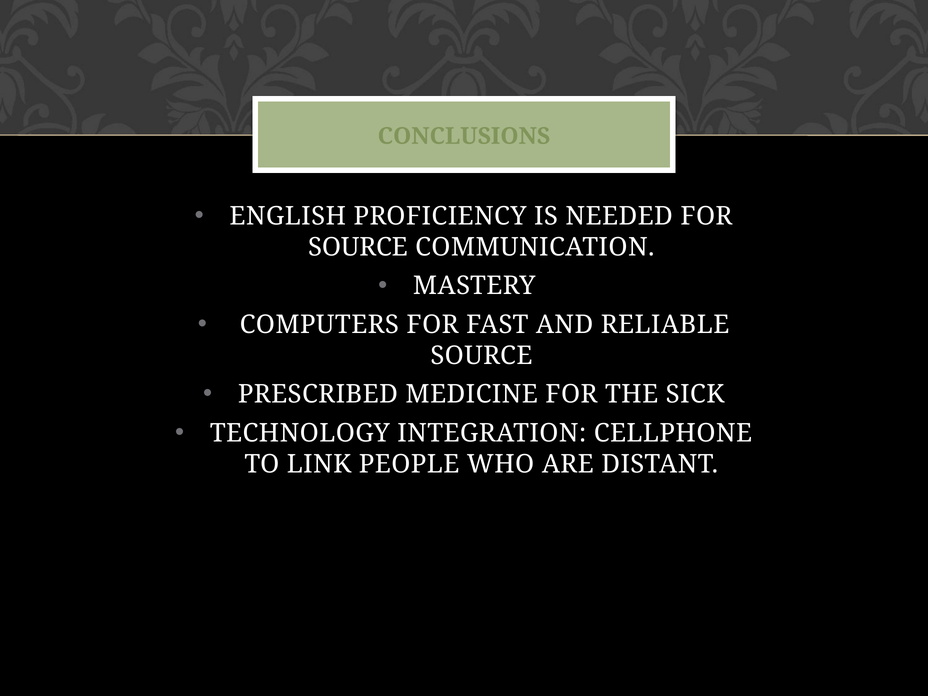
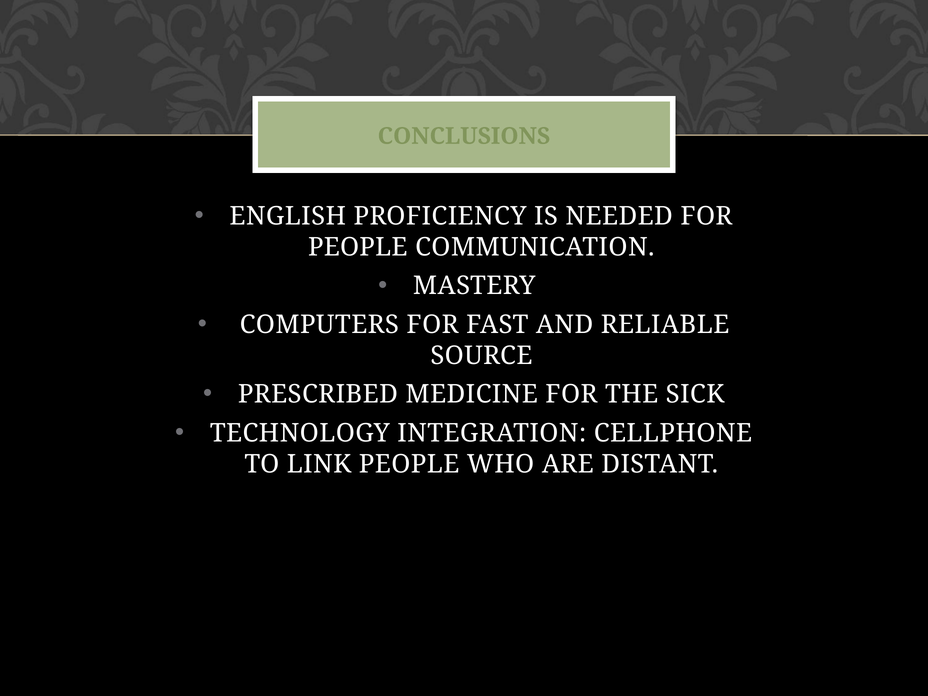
SOURCE at (358, 247): SOURCE -> PEOPLE
